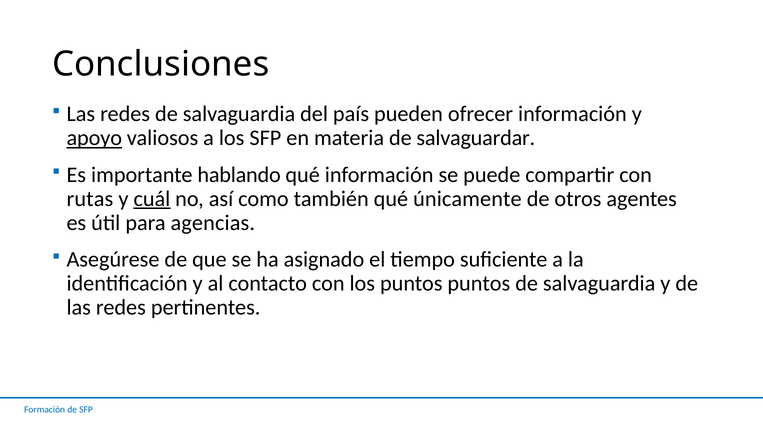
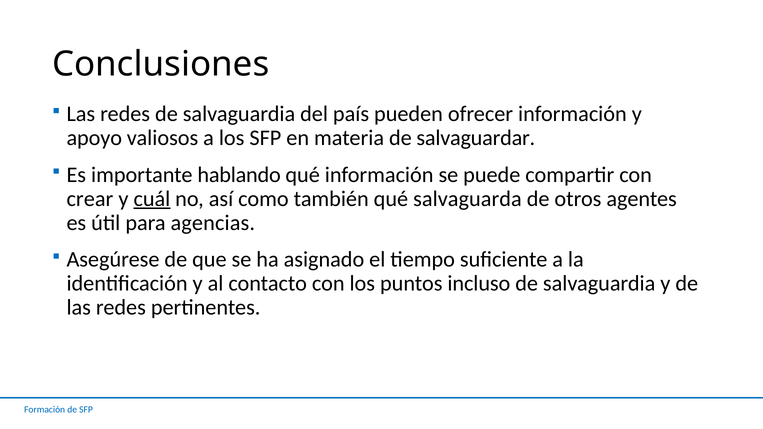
apoyo underline: present -> none
rutas: rutas -> crear
únicamente: únicamente -> salvaguarda
puntos puntos: puntos -> incluso
